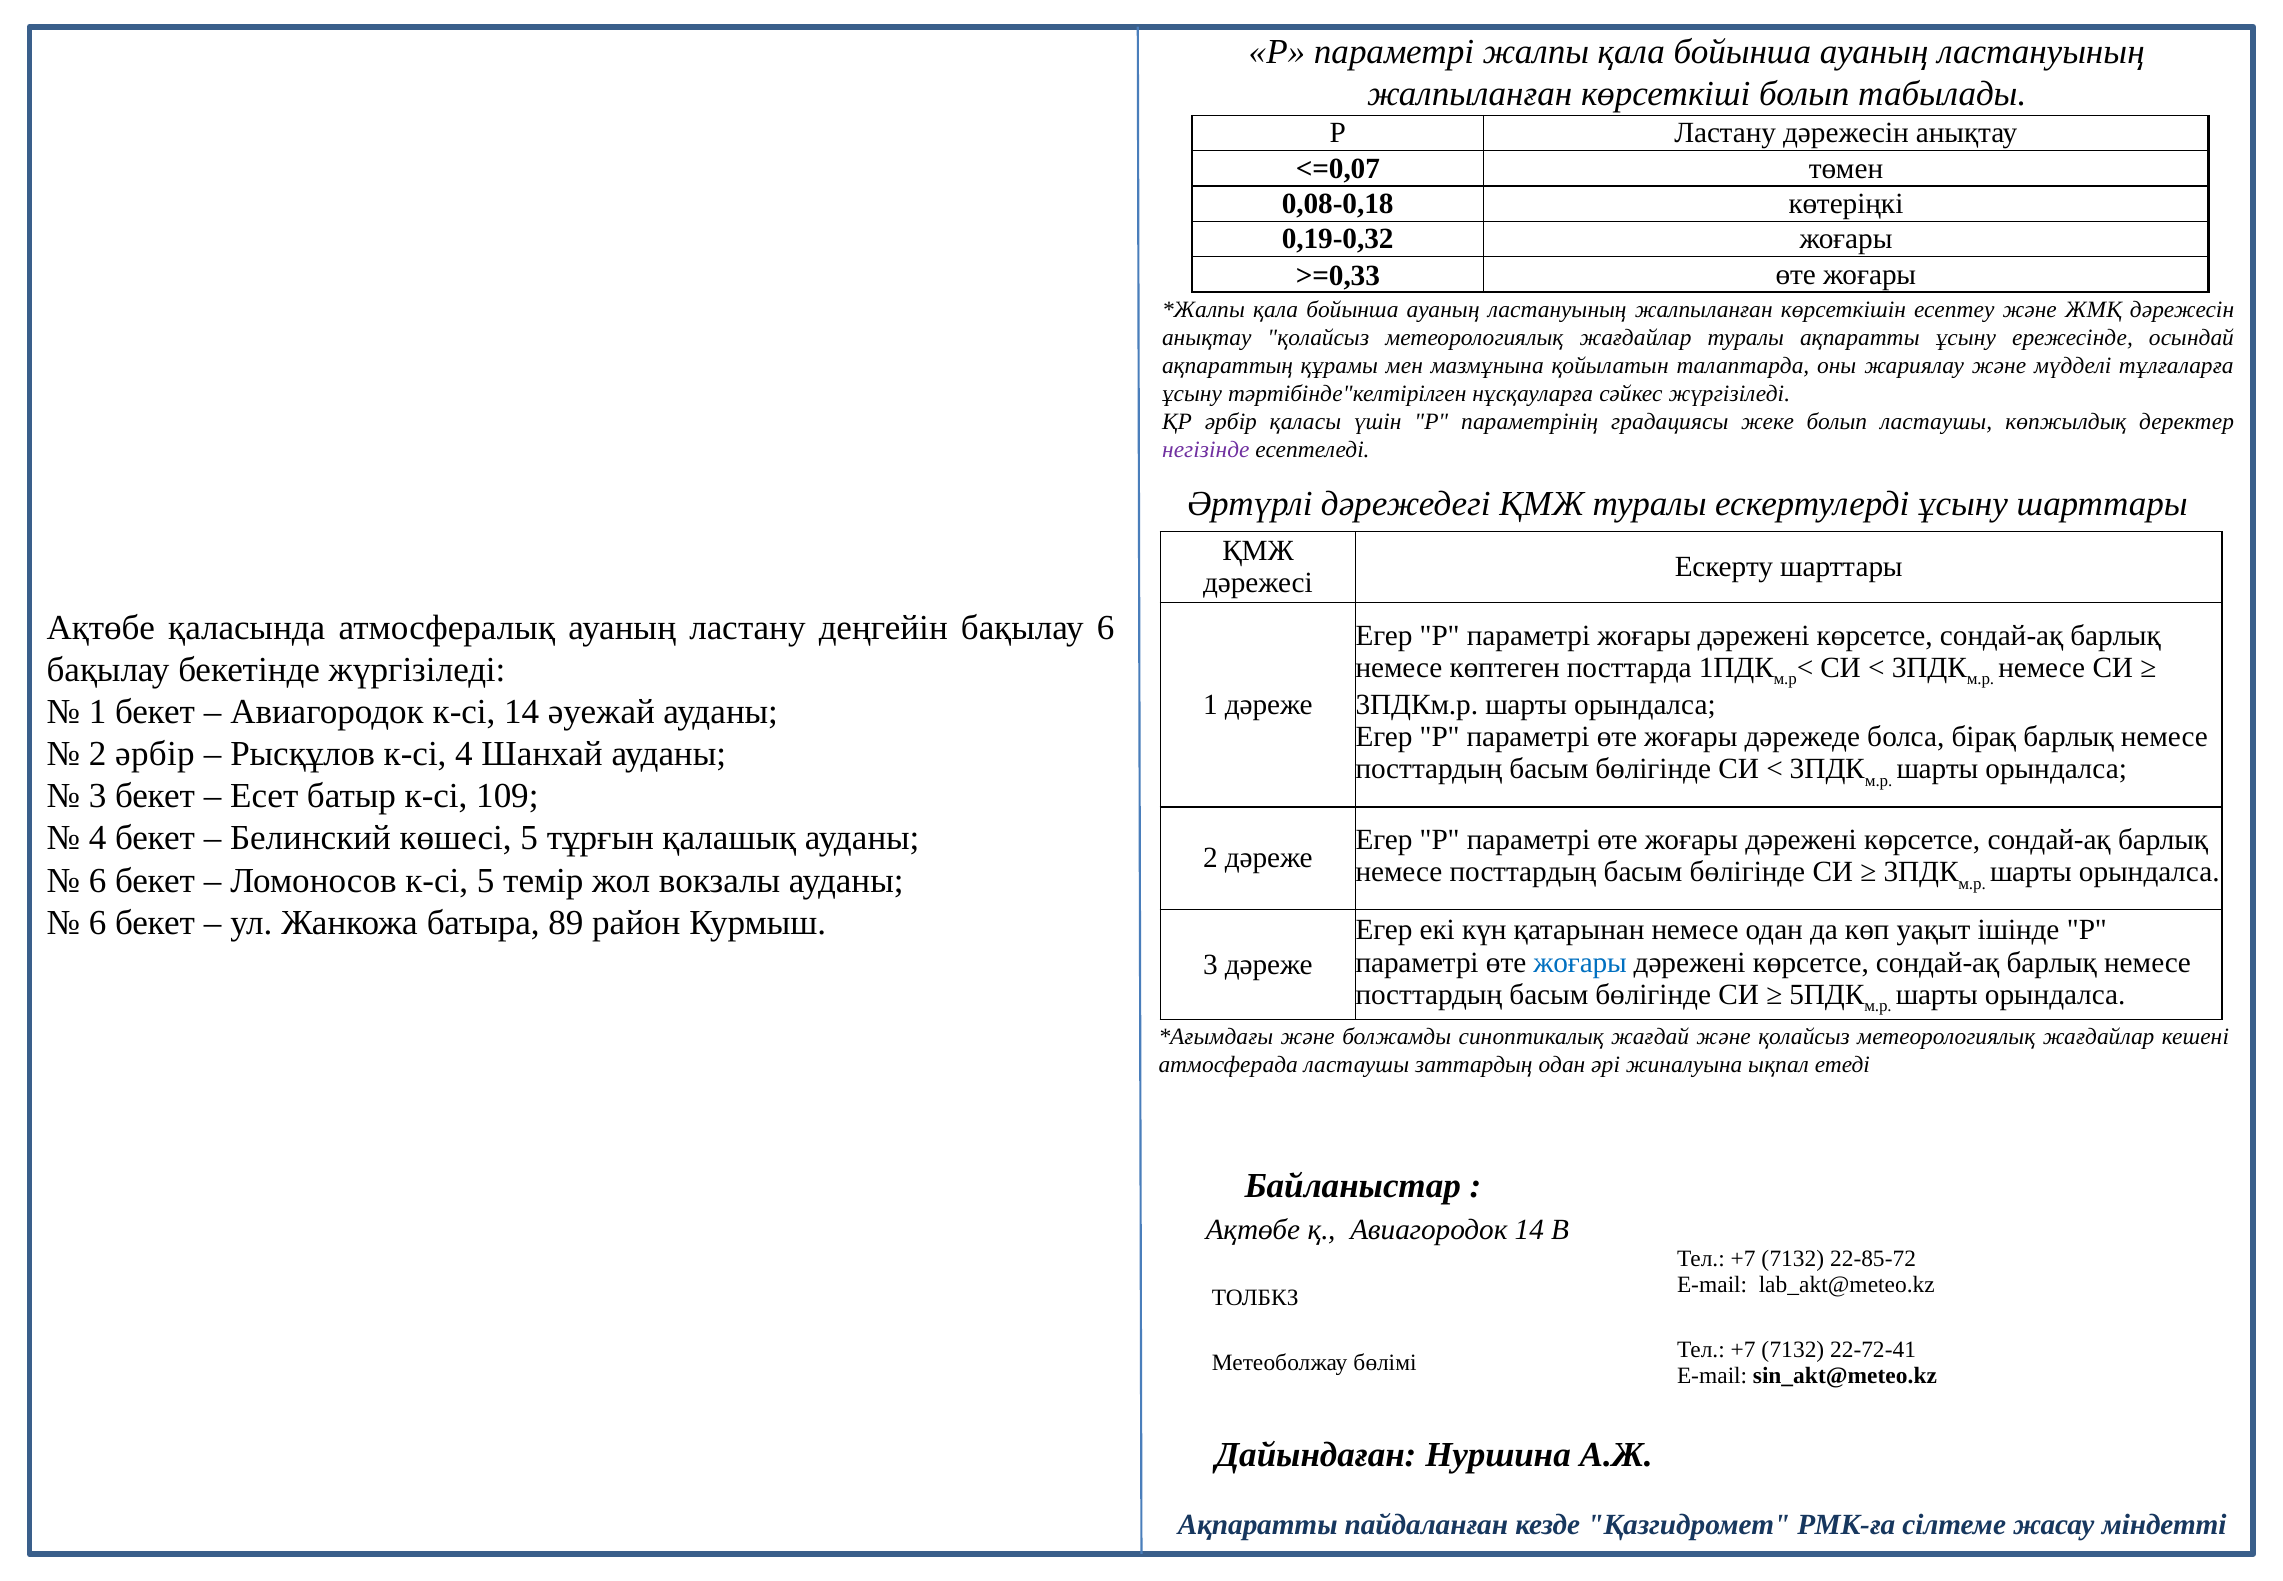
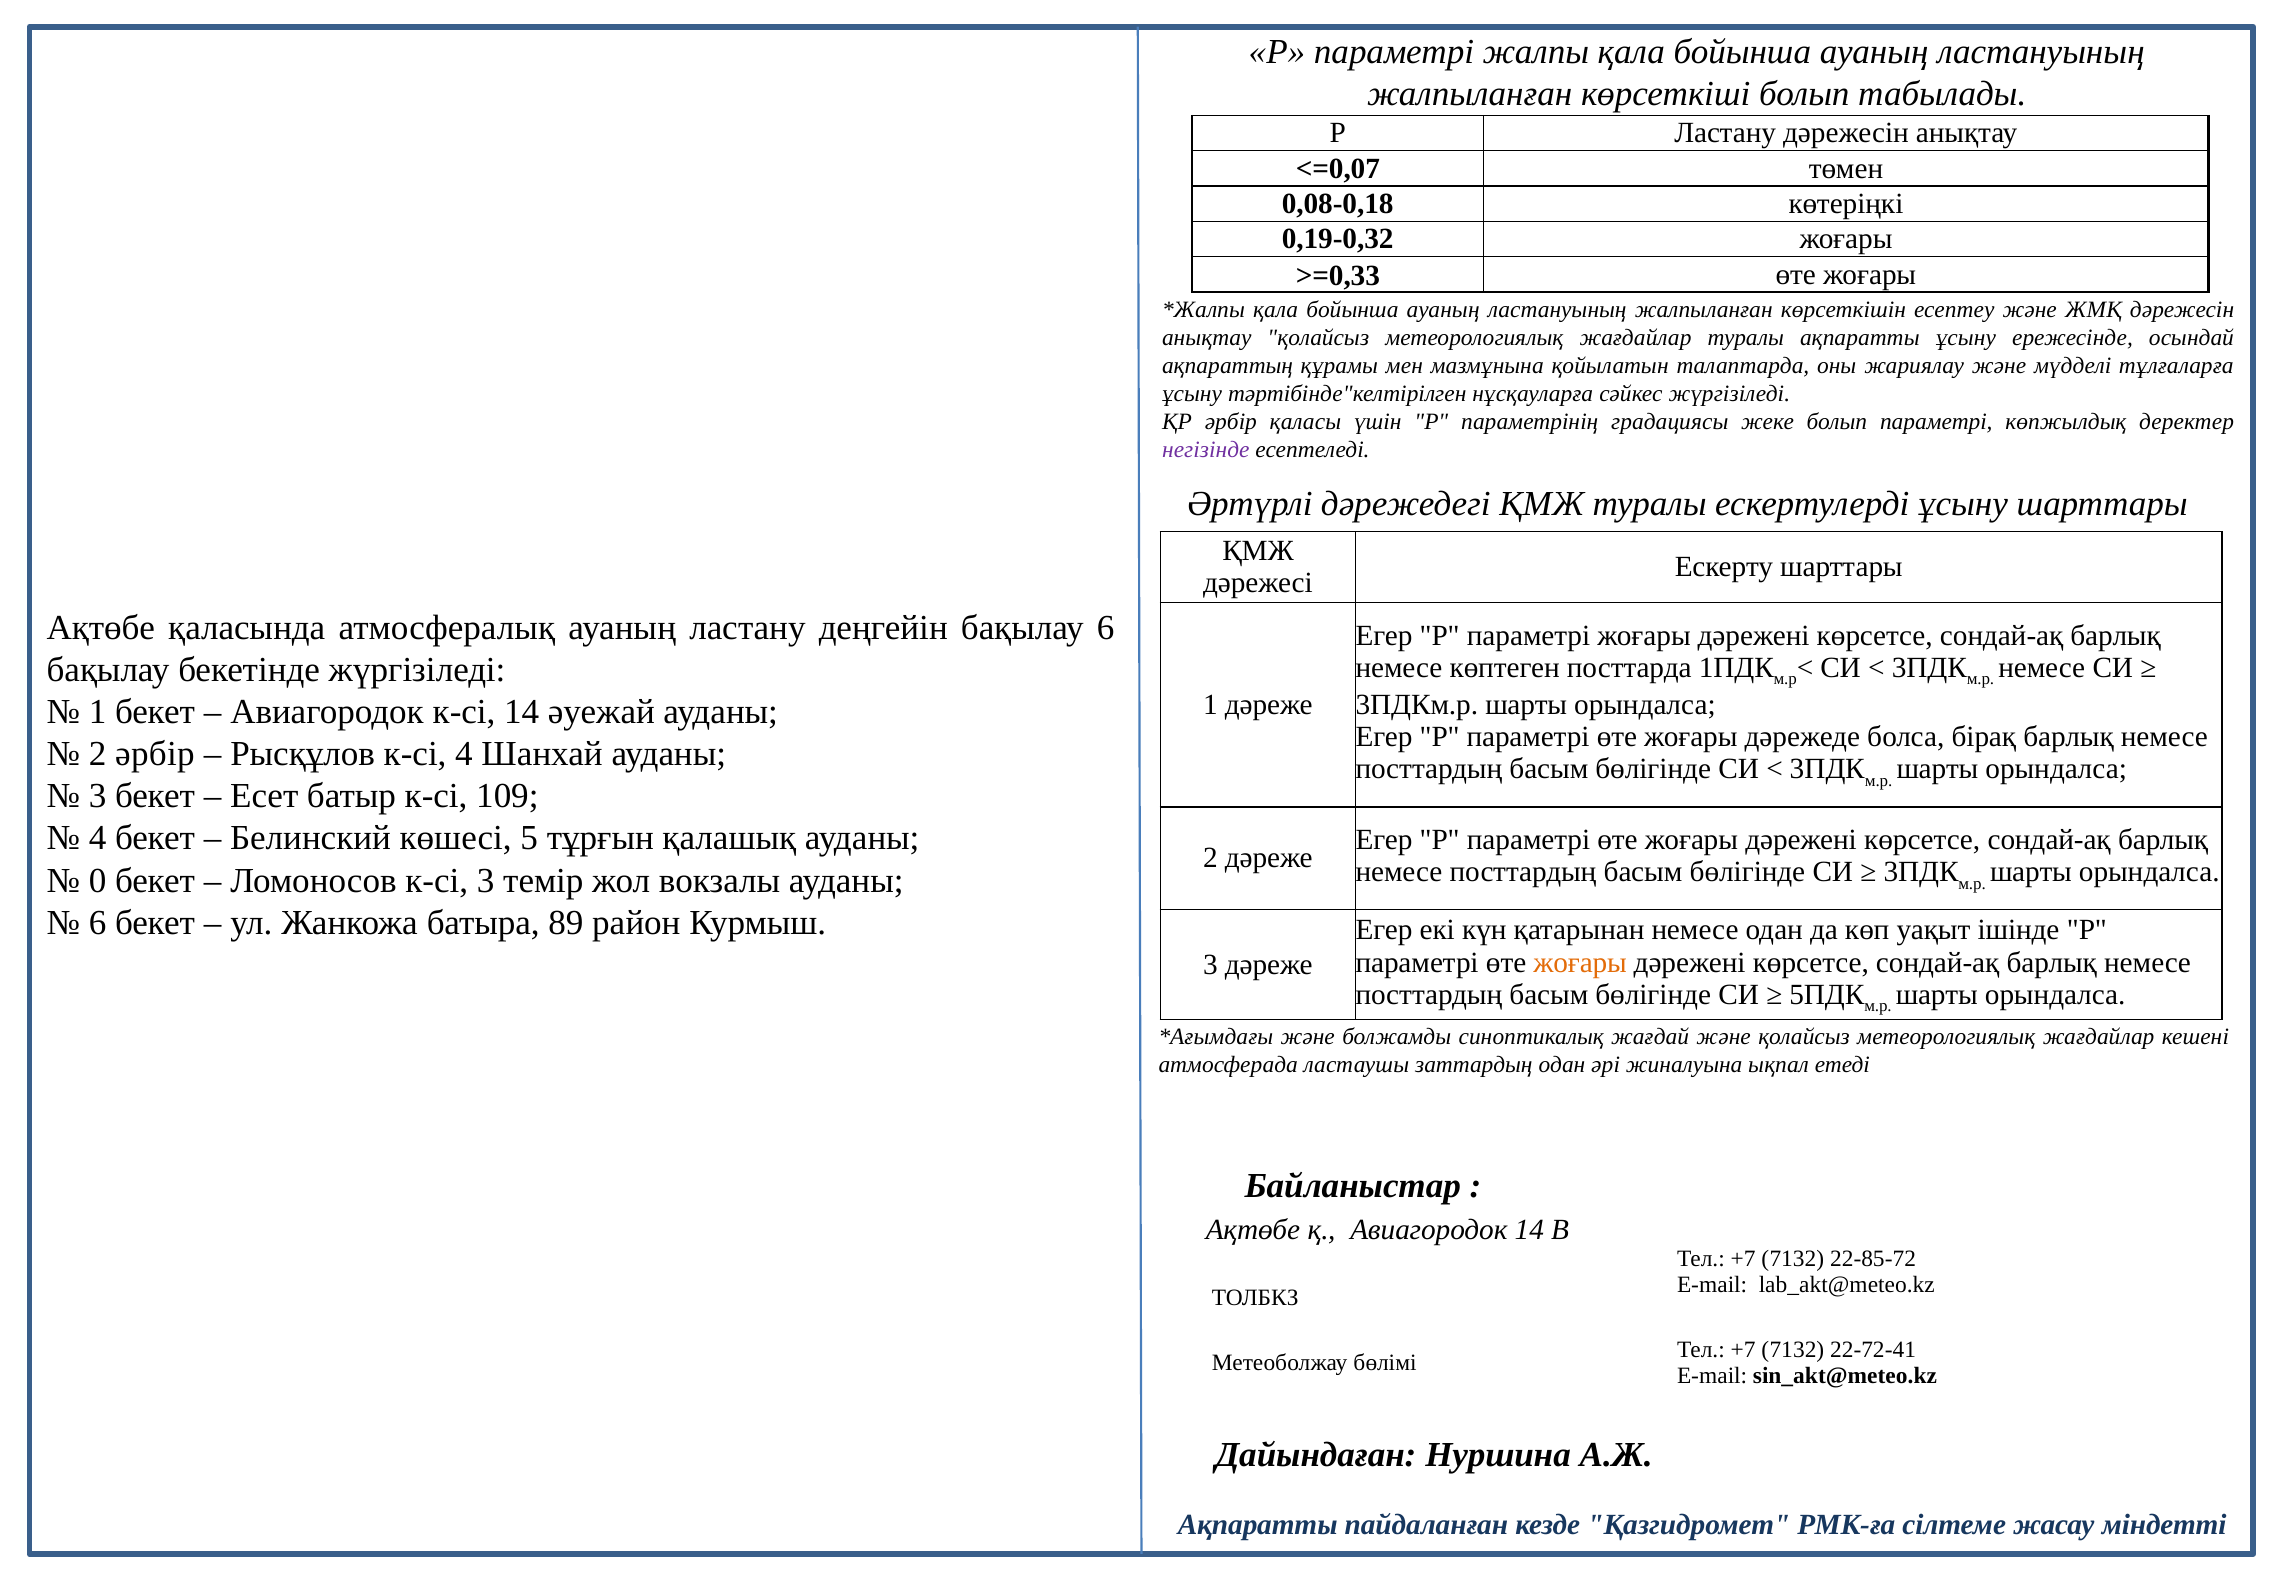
болып ластаушы: ластаушы -> параметрі
6 at (98, 880): 6 -> 0
к-сі 5: 5 -> 3
жоғары at (1580, 962) colour: blue -> orange
